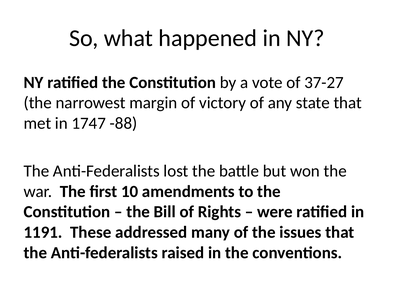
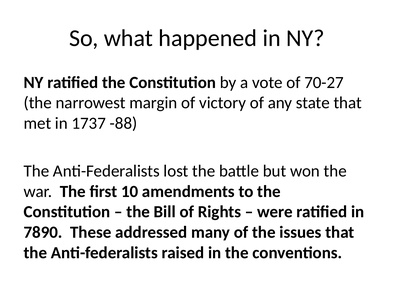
37-27: 37-27 -> 70-27
1747: 1747 -> 1737
1191: 1191 -> 7890
